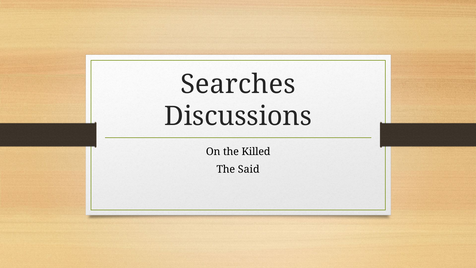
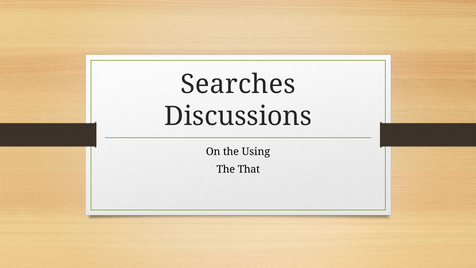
Killed: Killed -> Using
Said: Said -> That
